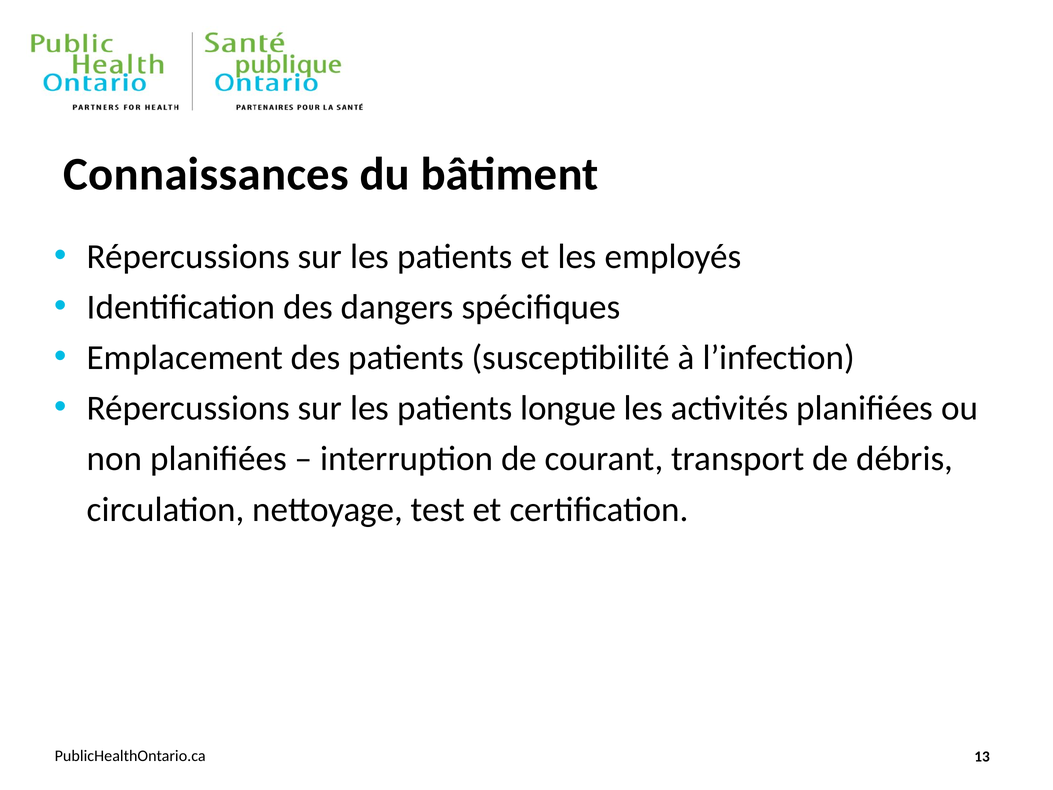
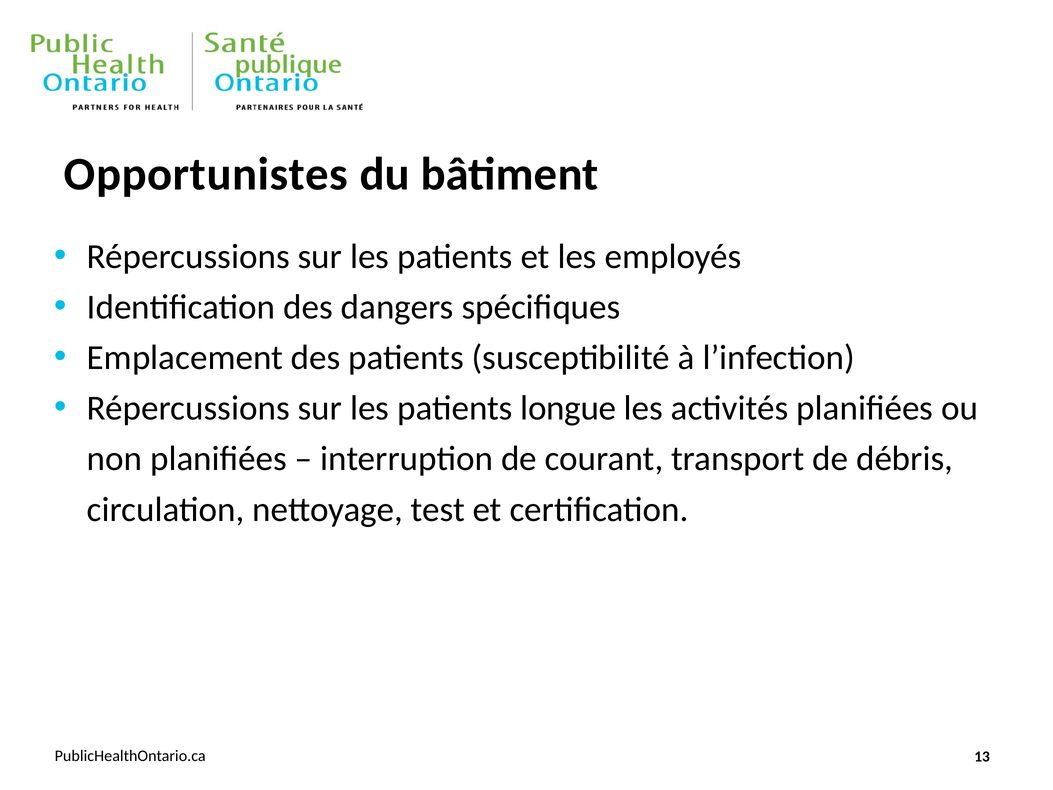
Connaissances: Connaissances -> Opportunistes
